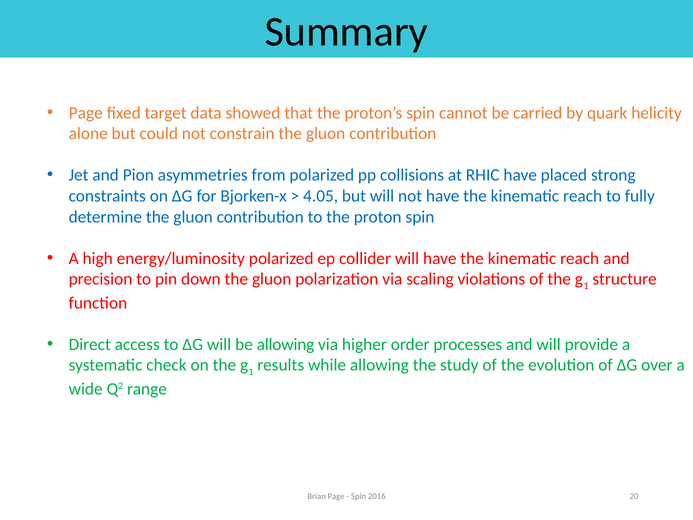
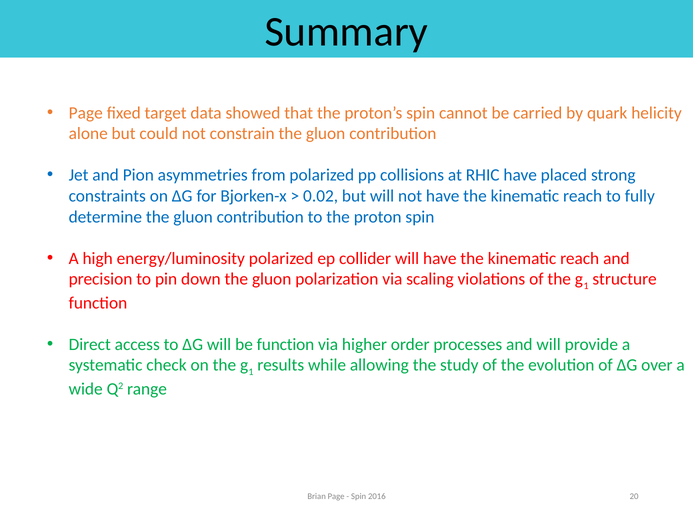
4.05: 4.05 -> 0.02
be allowing: allowing -> function
